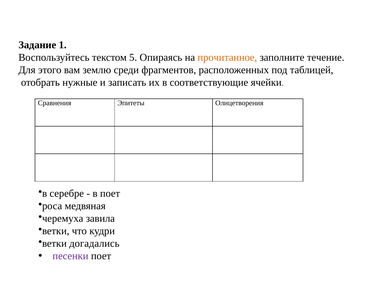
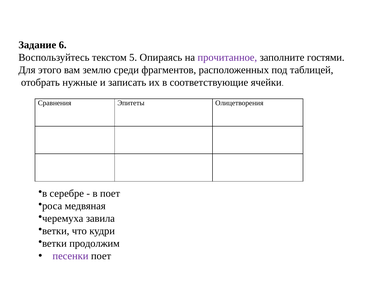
1: 1 -> 6
прочитанное colour: orange -> purple
течение: течение -> гостями
догадались: догадались -> продолжим
